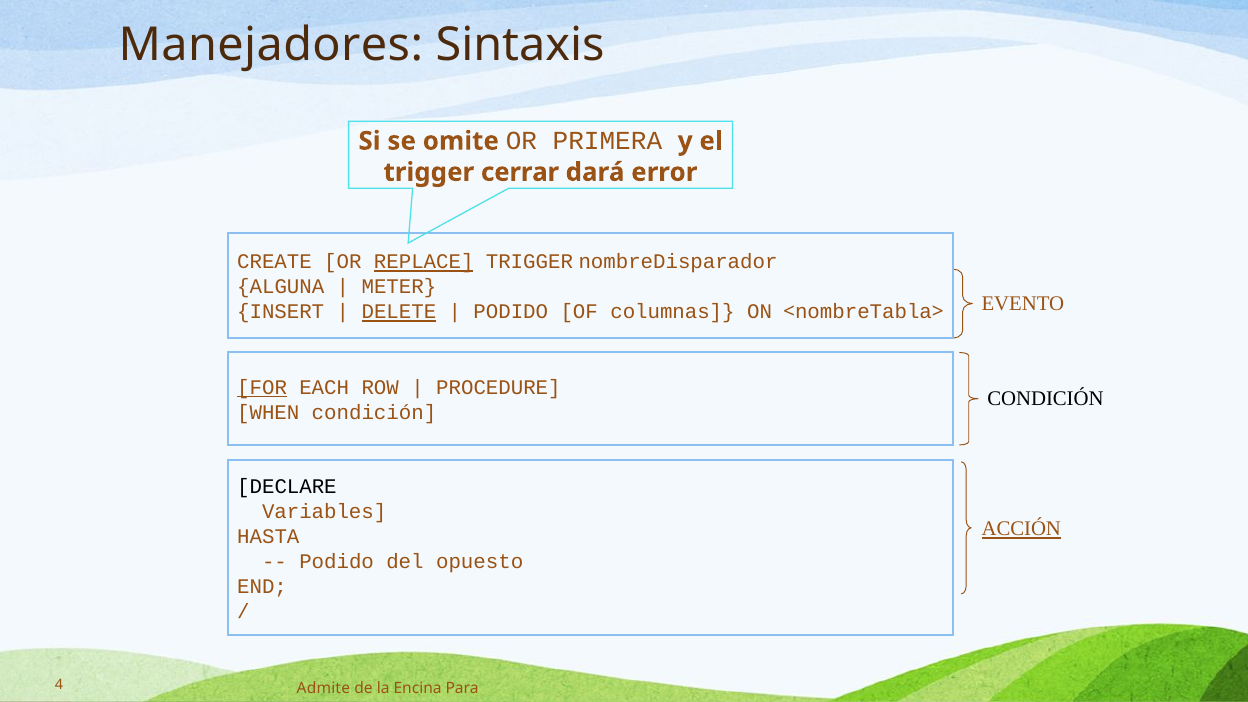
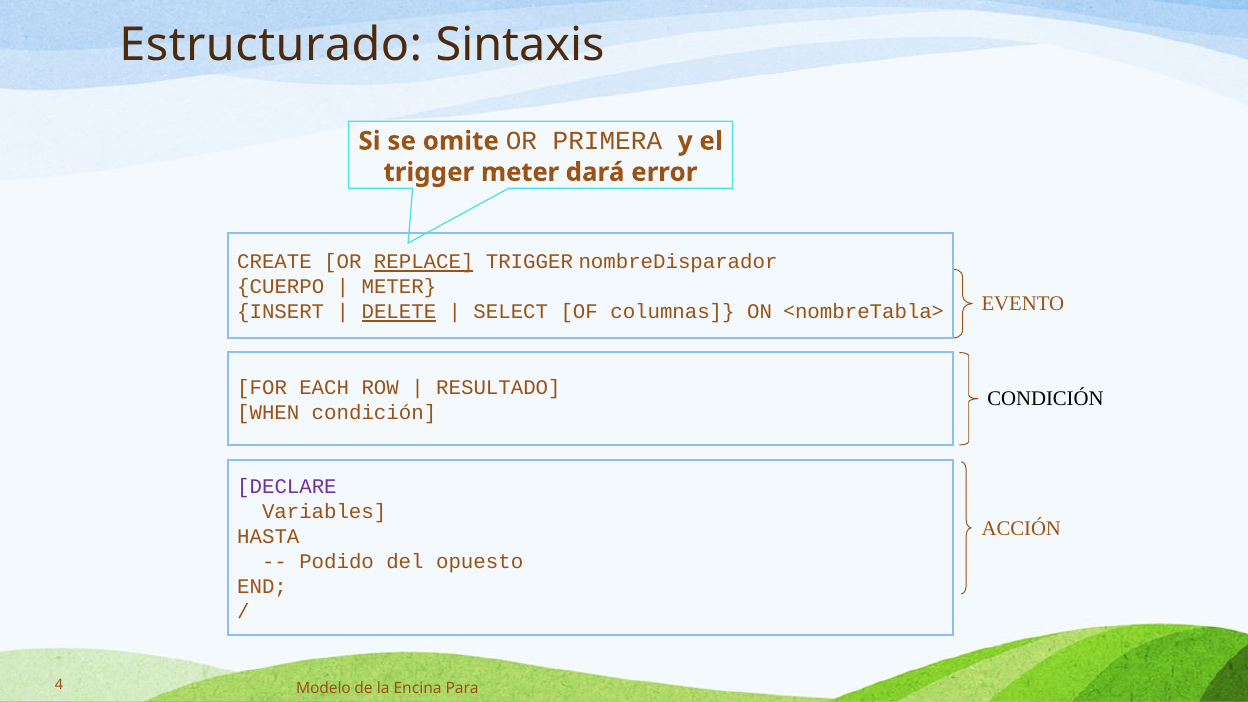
Manejadores: Manejadores -> Estructurado
trigger cerrar: cerrar -> meter
ALGUNA: ALGUNA -> CUERPO
PODIDO at (511, 312): PODIDO -> SELECT
FOR underline: present -> none
PROCEDURE: PROCEDURE -> RESULTADO
DECLARE colour: black -> purple
ACCIÓN underline: present -> none
Admite: Admite -> Modelo
